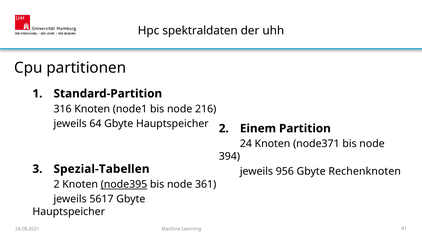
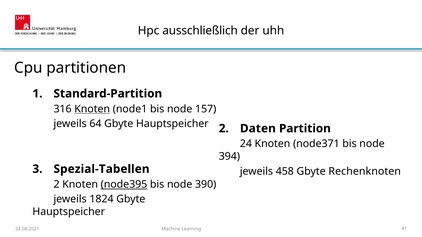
spektraldaten: spektraldaten -> ausschließlich
Knoten at (92, 109) underline: none -> present
216: 216 -> 157
Einem: Einem -> Daten
956: 956 -> 458
361: 361 -> 390
5617: 5617 -> 1824
